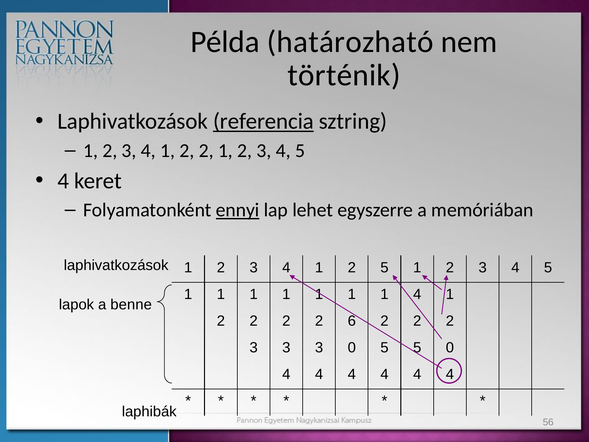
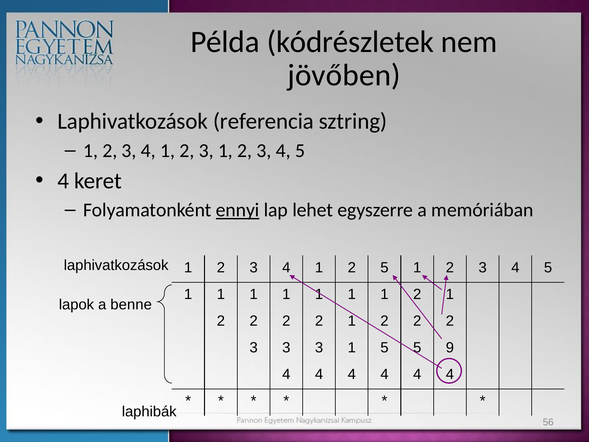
határozható: határozható -> kódrészletek
történik: történik -> jövőben
referencia underline: present -> none
2 at (206, 151): 2 -> 3
1 1 4: 4 -> 2
2 2 6: 6 -> 1
3 3 0: 0 -> 1
5 0: 0 -> 9
